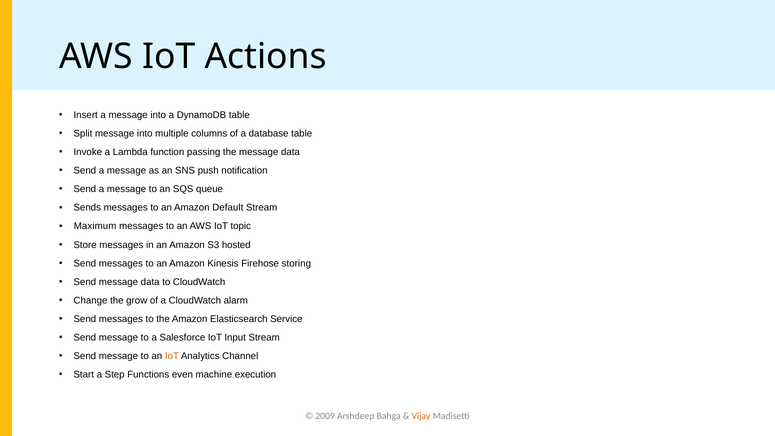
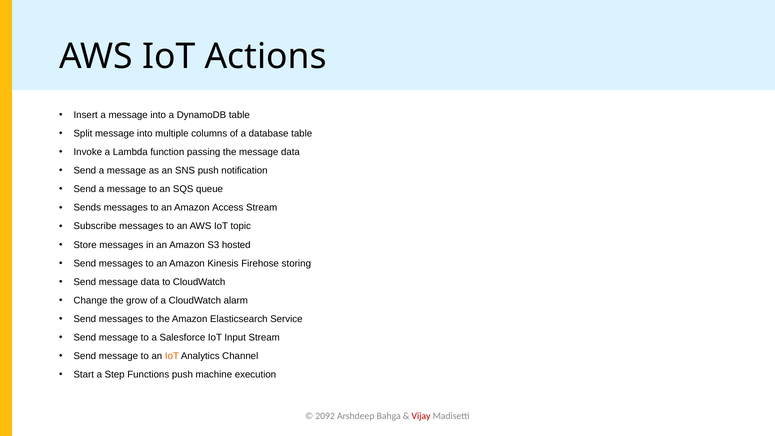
Default: Default -> Access
Maximum: Maximum -> Subscribe
Functions even: even -> push
2009: 2009 -> 2092
Vijay colour: orange -> red
